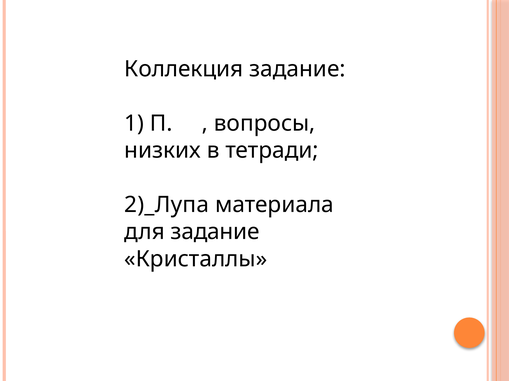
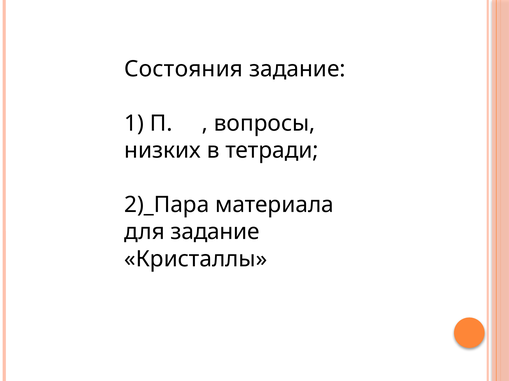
Коллекция: Коллекция -> Состояния
2)_Лупа: 2)_Лупа -> 2)_Пара
